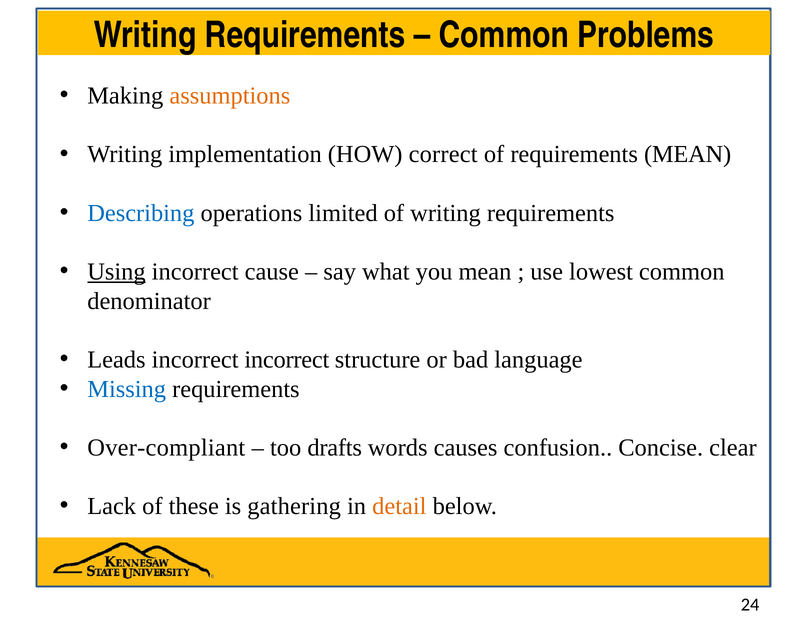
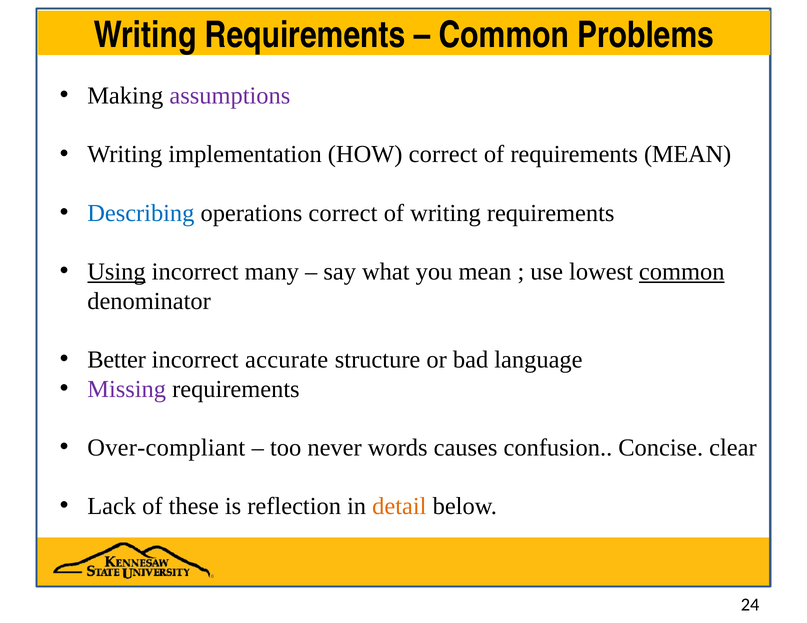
assumptions colour: orange -> purple
operations limited: limited -> correct
cause: cause -> many
common at (682, 272) underline: none -> present
Leads: Leads -> Better
incorrect incorrect: incorrect -> accurate
Missing colour: blue -> purple
drafts: drafts -> never
gathering: gathering -> reflection
